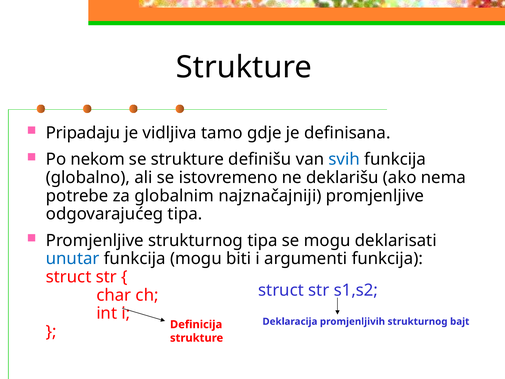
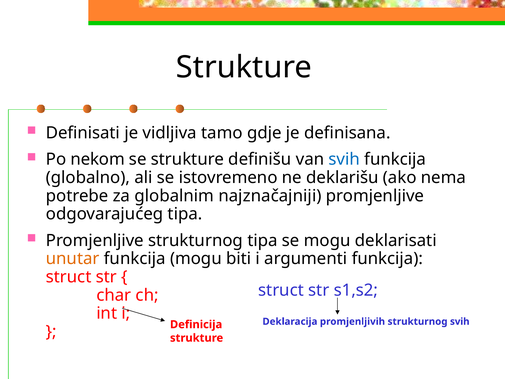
Pripadaju: Pripadaju -> Definisati
unutar colour: blue -> orange
strukturnog bajt: bajt -> svih
